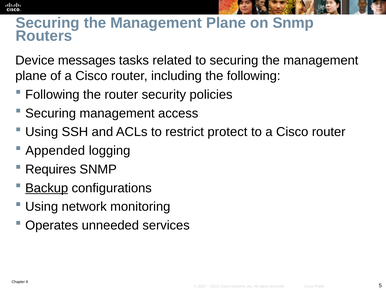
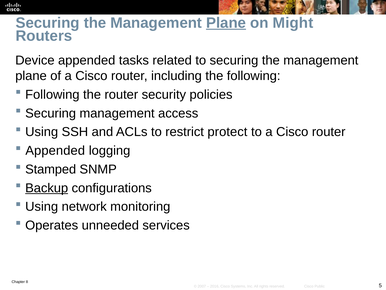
Plane at (226, 23) underline: none -> present
on Snmp: Snmp -> Might
Device messages: messages -> appended
Requires: Requires -> Stamped
